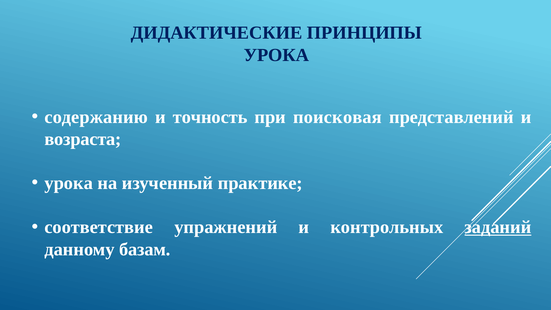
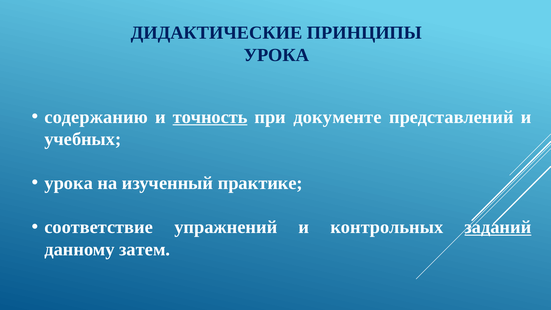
точность underline: none -> present
поисковая: поисковая -> документе
возраста: возраста -> учебных
базам: базам -> затем
